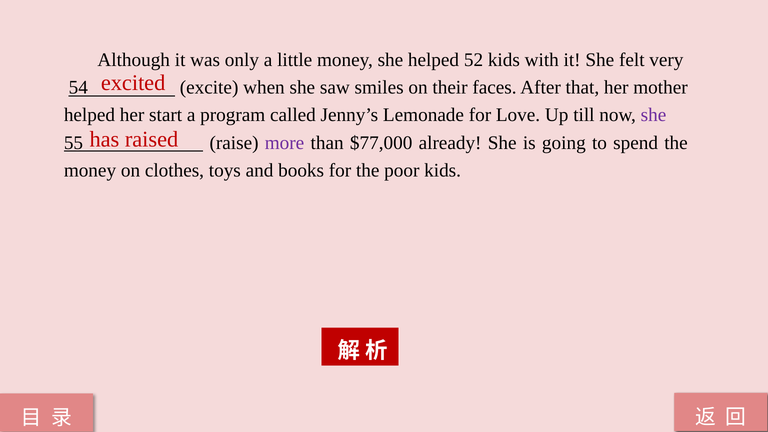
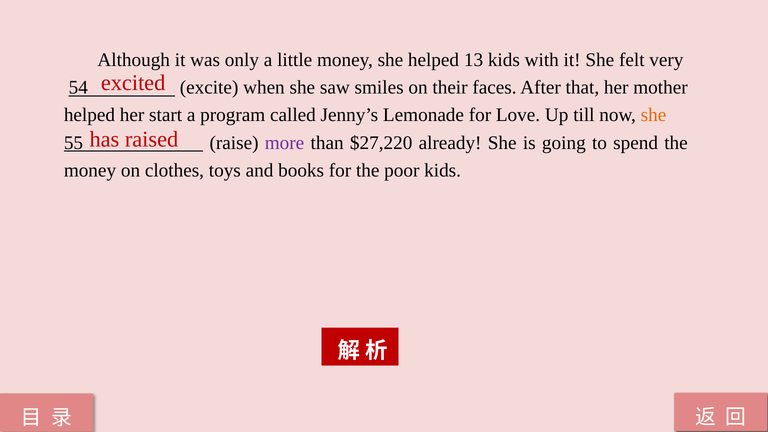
52: 52 -> 13
she at (653, 115) colour: purple -> orange
$77,000: $77,000 -> $27,220
